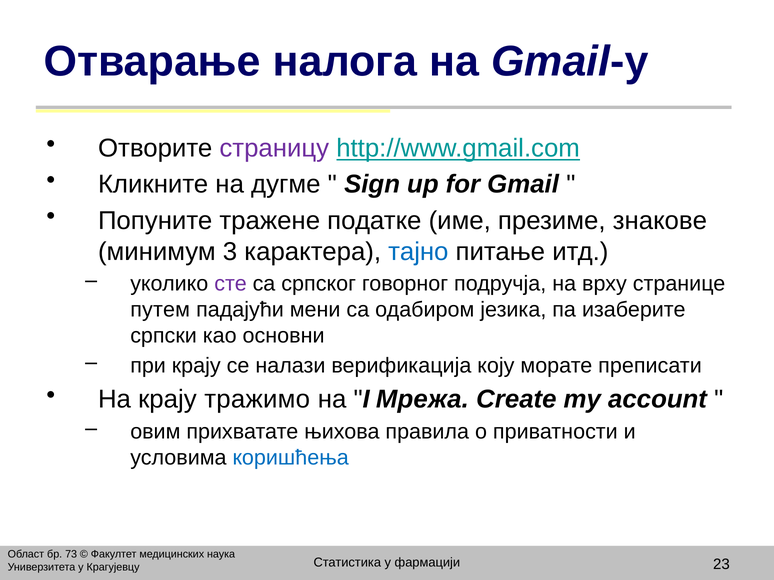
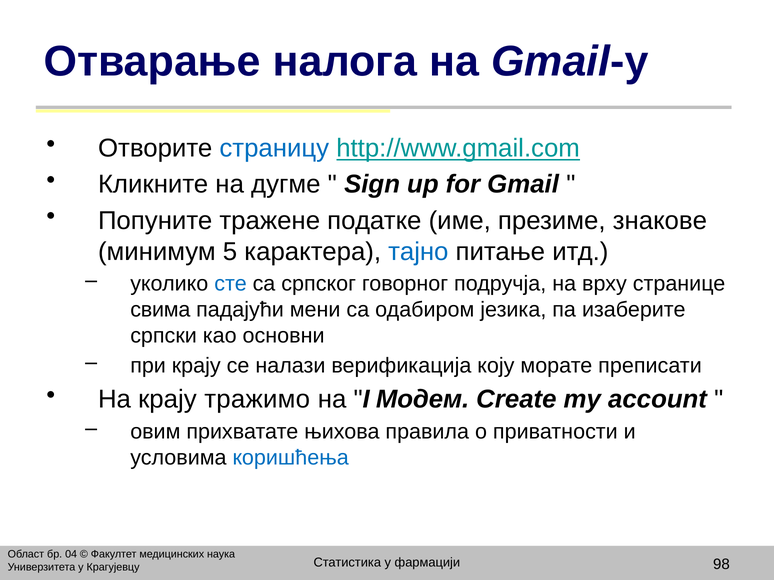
страницу colour: purple -> blue
3: 3 -> 5
сте colour: purple -> blue
путем: путем -> свима
Мрежа: Мрежа -> Модем
73: 73 -> 04
23: 23 -> 98
